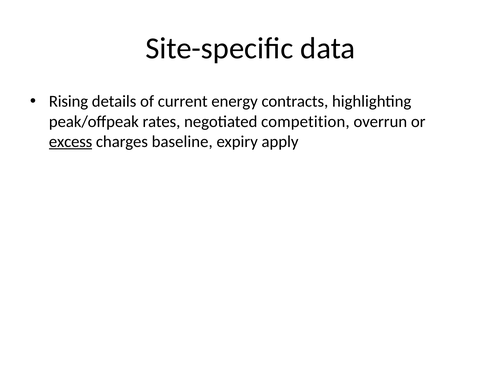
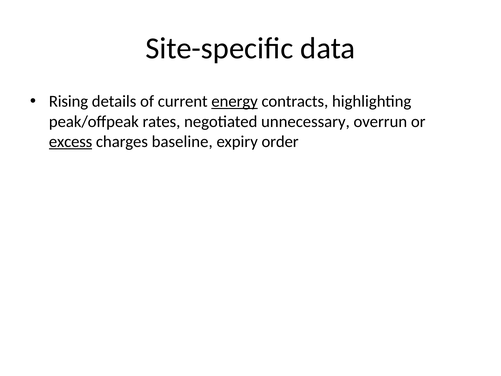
energy underline: none -> present
competition: competition -> unnecessary
apply: apply -> order
